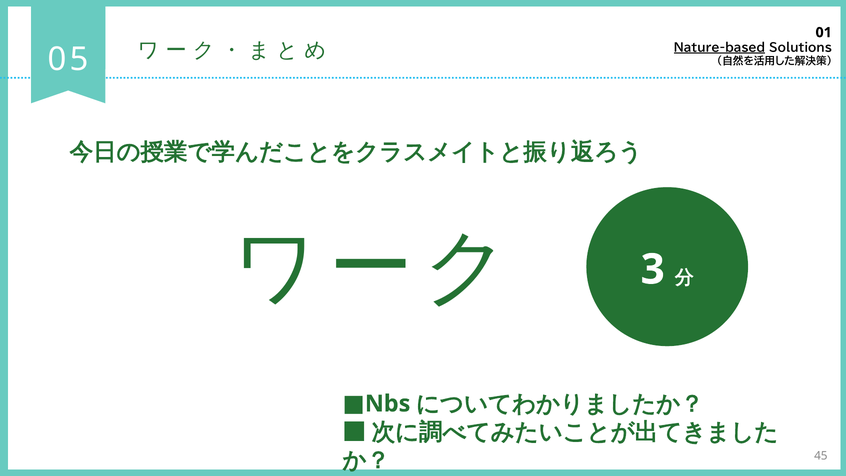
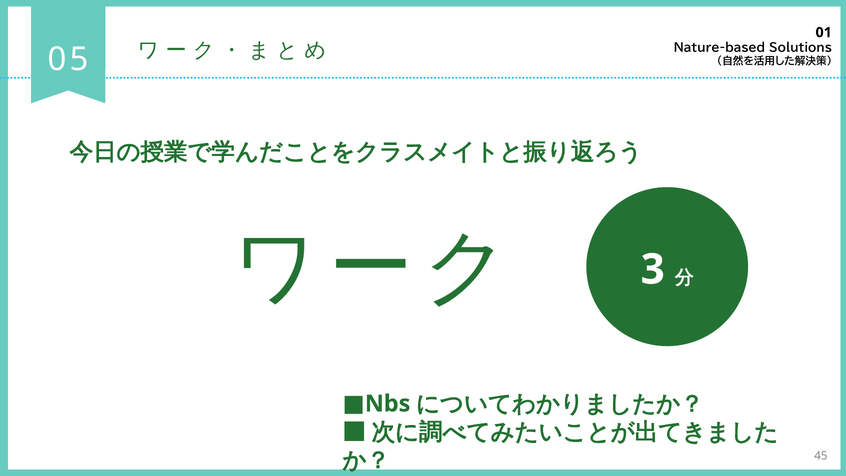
Nature-based underline: present -> none
